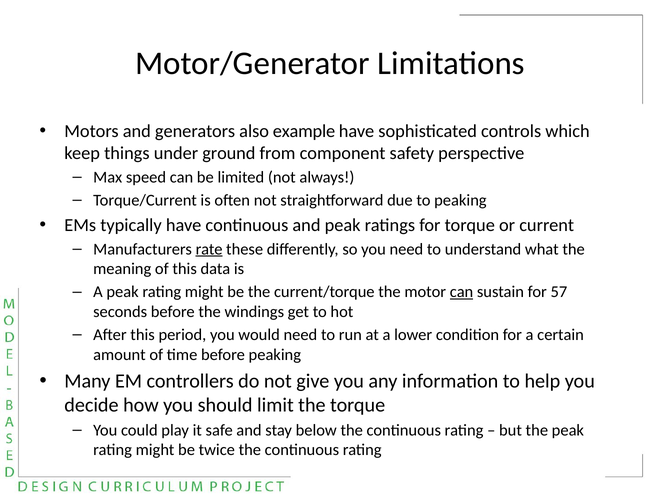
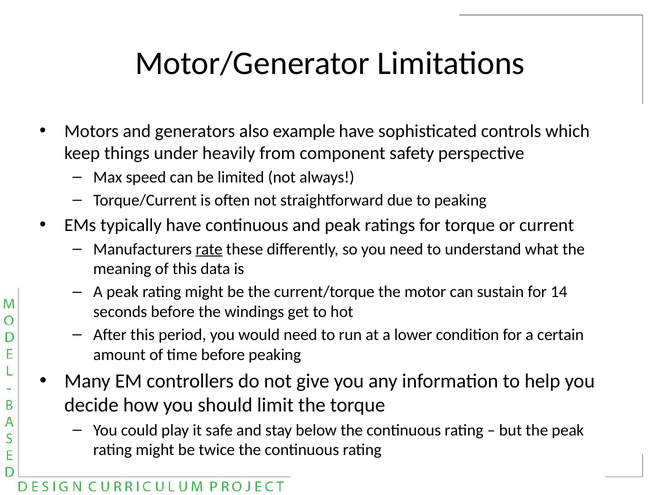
ground: ground -> heavily
can at (462, 292) underline: present -> none
57: 57 -> 14
